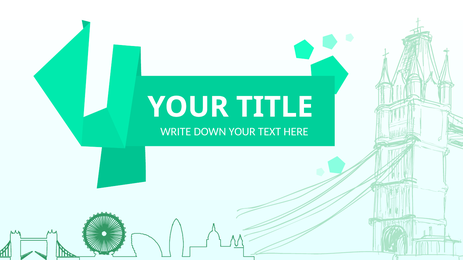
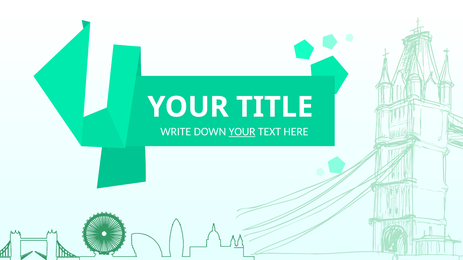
YOUR at (242, 132) underline: none -> present
